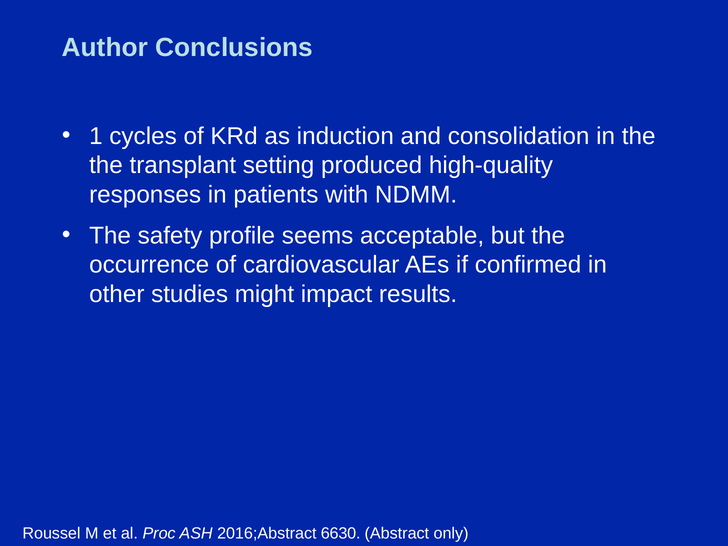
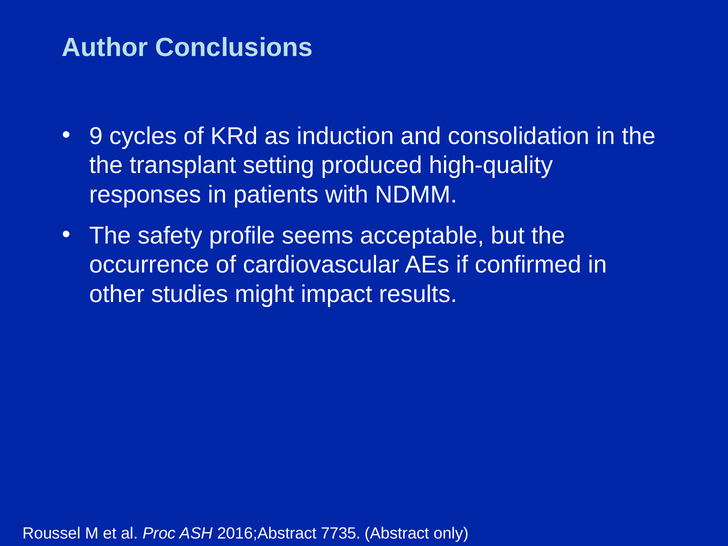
1: 1 -> 9
6630: 6630 -> 7735
